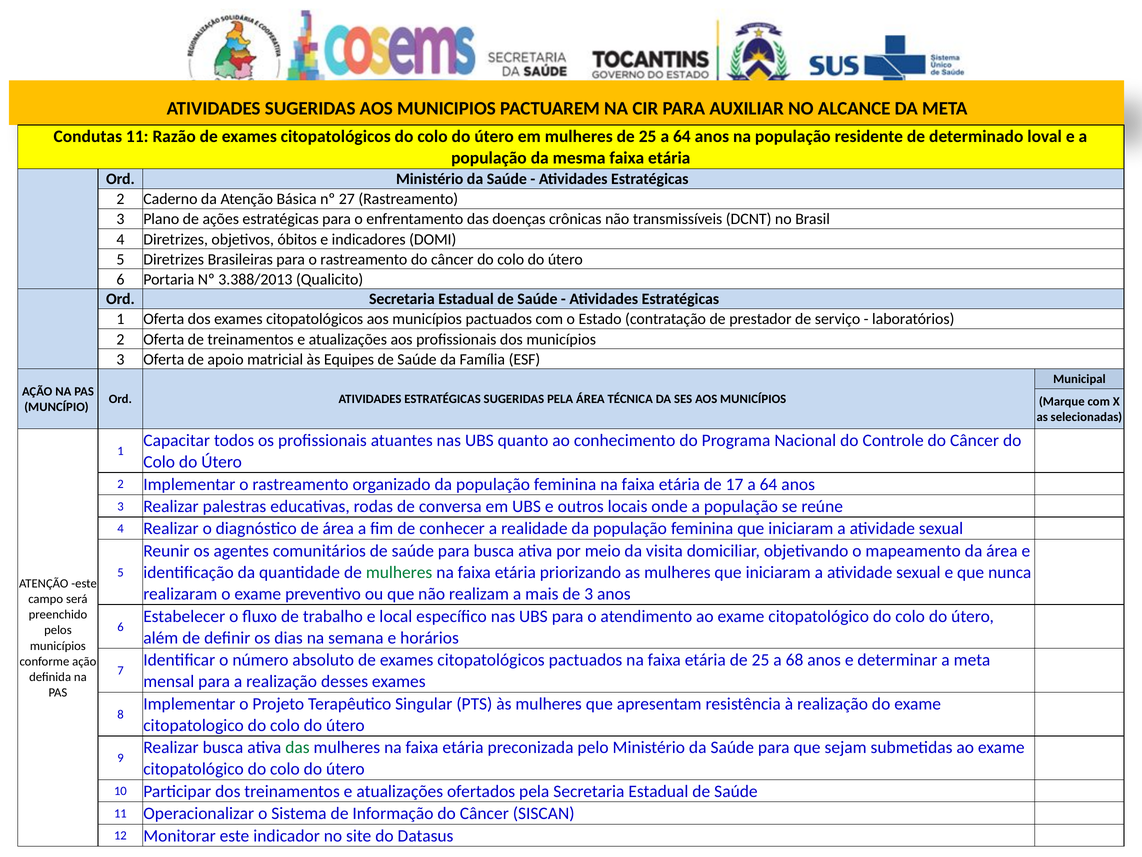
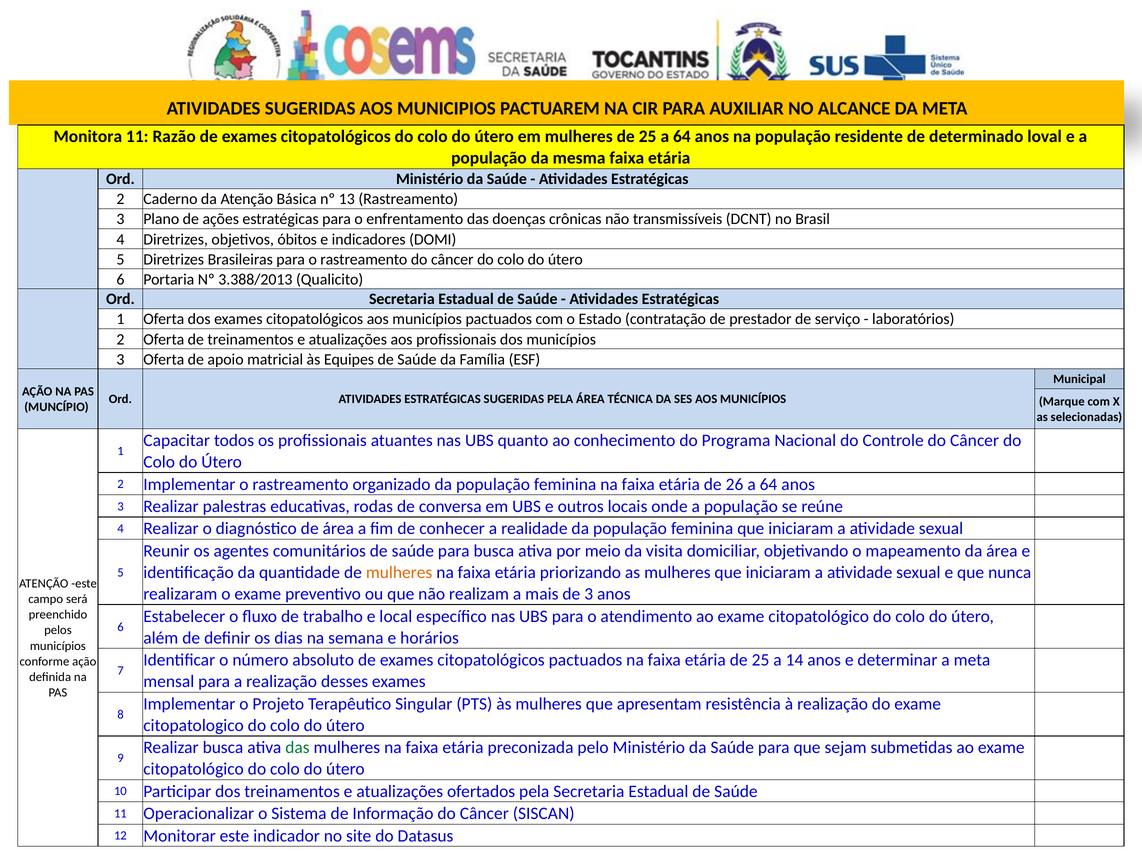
Condutas: Condutas -> Monitora
27: 27 -> 13
17: 17 -> 26
mulheres at (399, 572) colour: green -> orange
68: 68 -> 14
